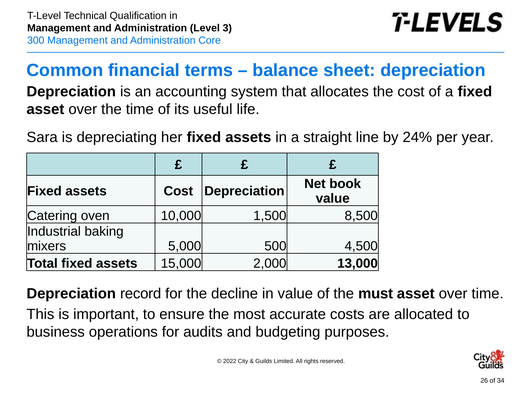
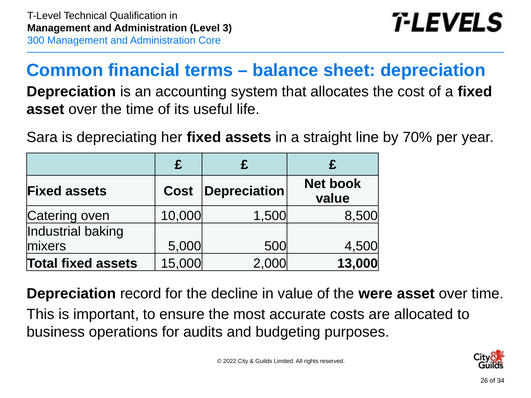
24%: 24% -> 70%
must: must -> were
